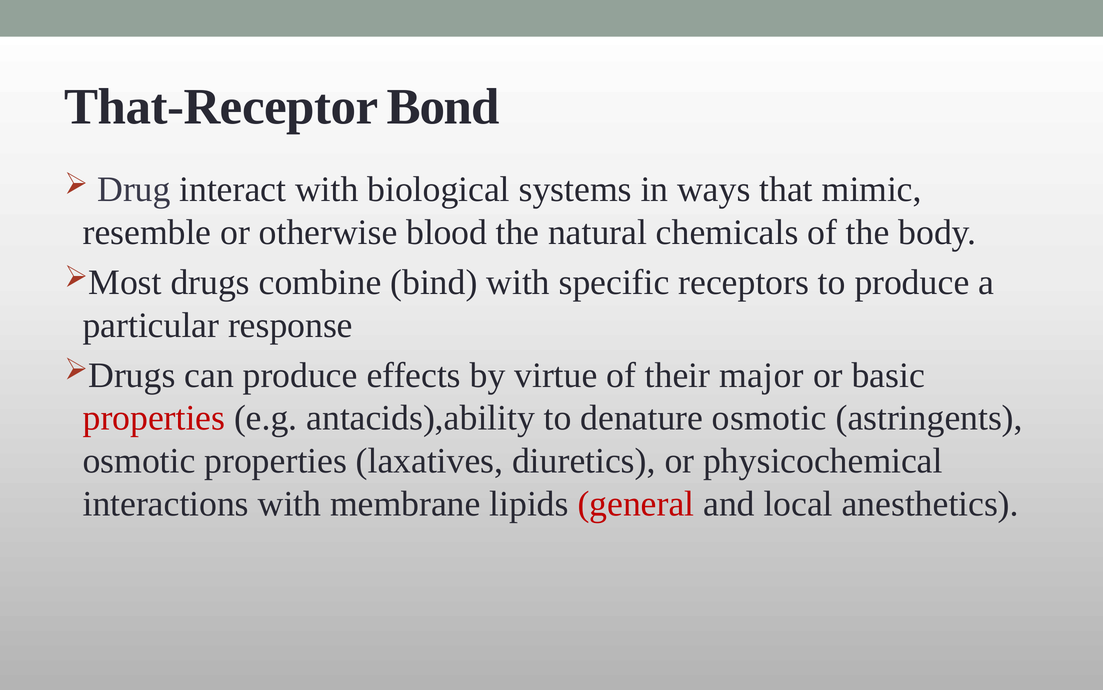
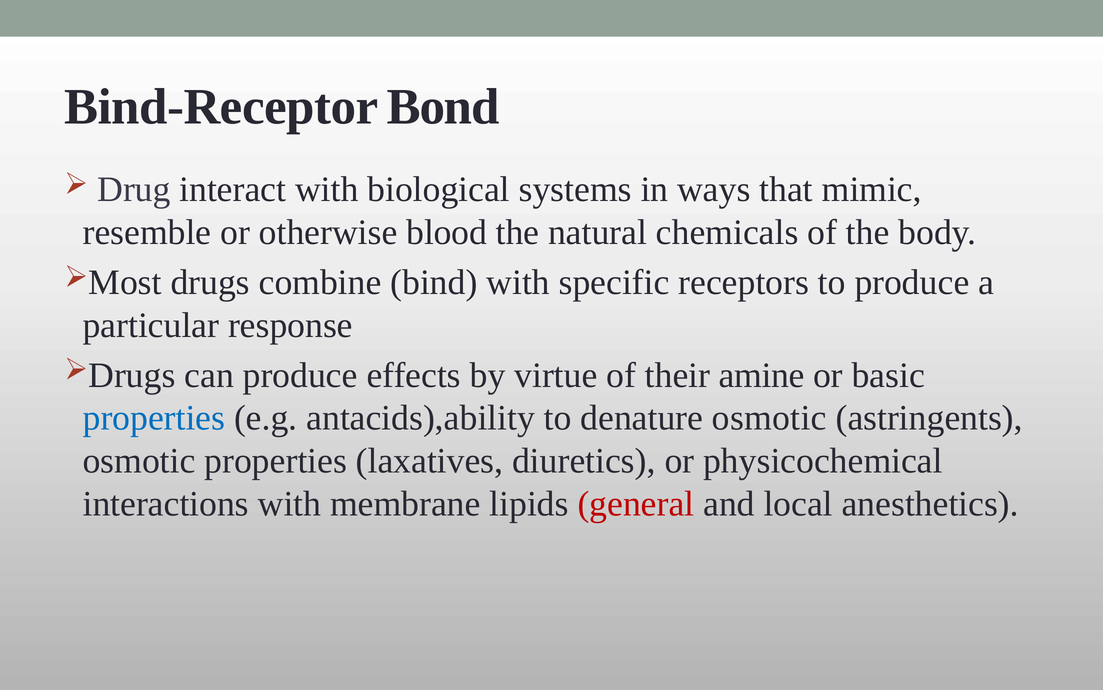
That-Receptor: That-Receptor -> Bind-Receptor
major: major -> amine
properties at (154, 418) colour: red -> blue
